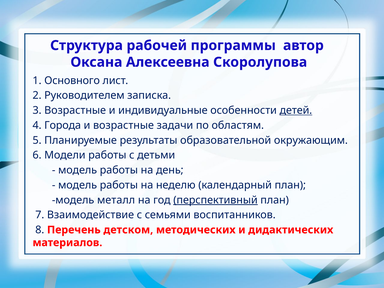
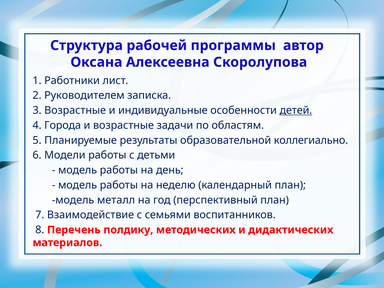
Основного: Основного -> Работники
окружающим: окружающим -> коллегиально
перспективный underline: present -> none
детском: детском -> полдику
